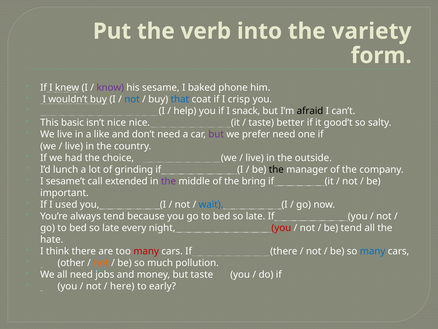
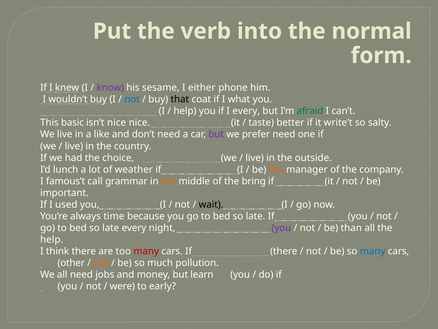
variety: variety -> normal
baked: baked -> either
that colour: blue -> black
crisp: crisp -> what
I snack: snack -> every
afraid colour: black -> green
good’t: good’t -> write’t
grinding: grinding -> weather
the at (276, 169) colour: black -> orange
sesame’t: sesame’t -> famous’t
extended: extended -> grammar
the at (169, 181) colour: purple -> orange
wait colour: blue -> black
always tend: tend -> time
you at (281, 228) colour: red -> purple
be tend: tend -> than
hate at (52, 239): hate -> help
but taste: taste -> learn
here: here -> were
